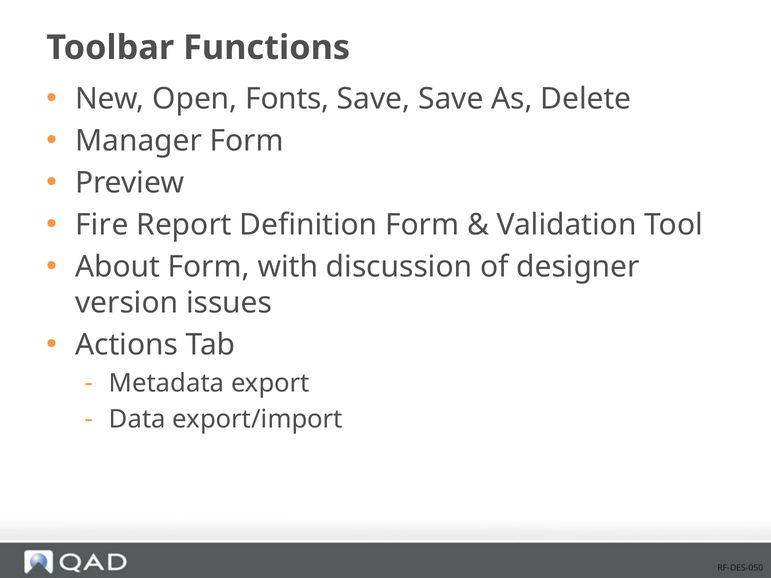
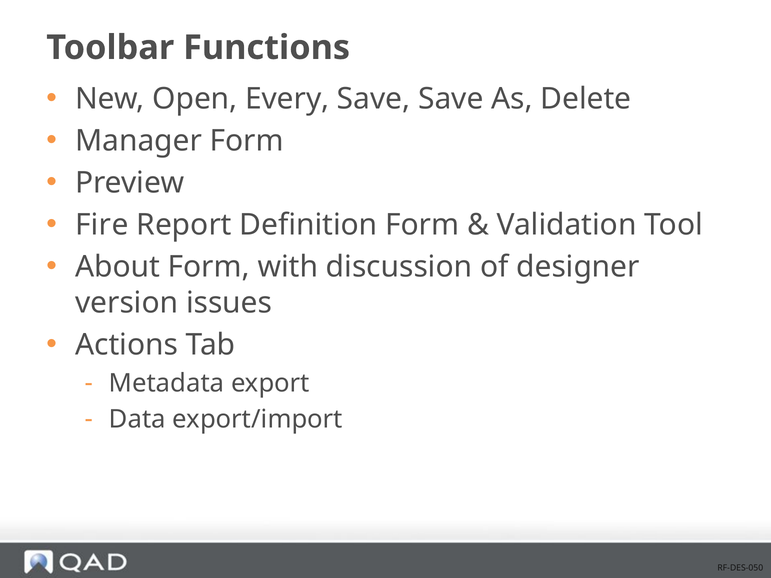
Fonts: Fonts -> Every
